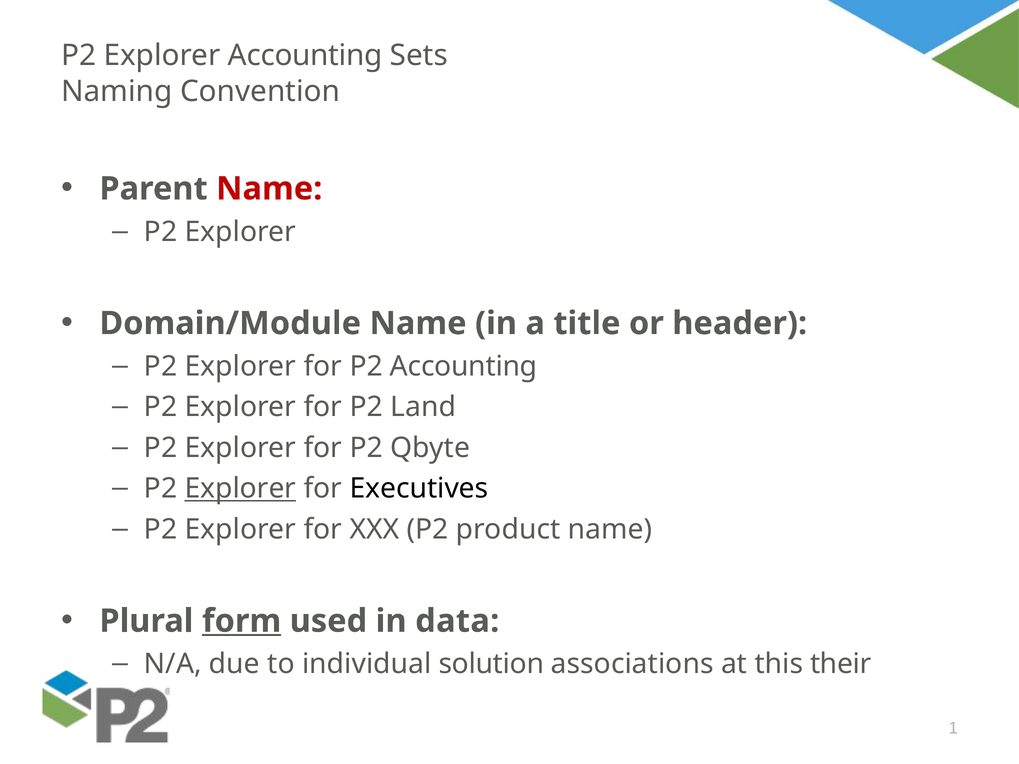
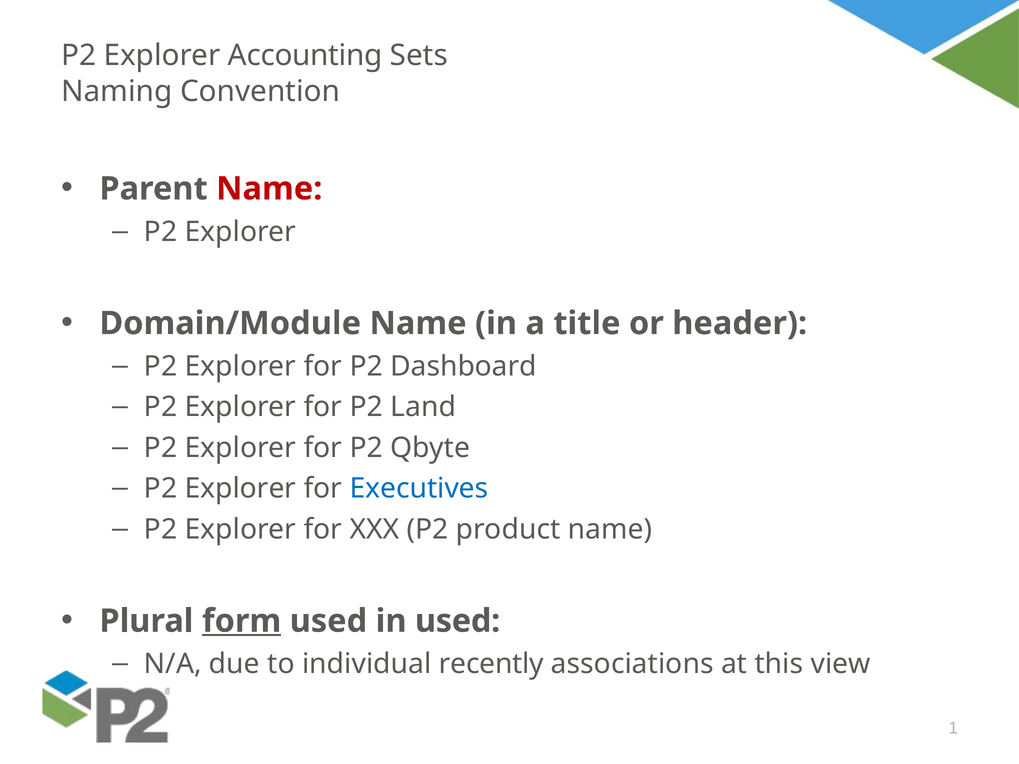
P2 Accounting: Accounting -> Dashboard
Explorer at (240, 489) underline: present -> none
Executives colour: black -> blue
in data: data -> used
solution: solution -> recently
their: their -> view
